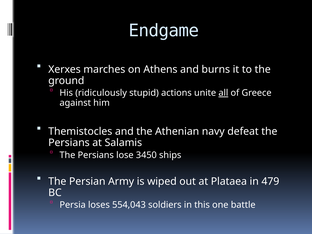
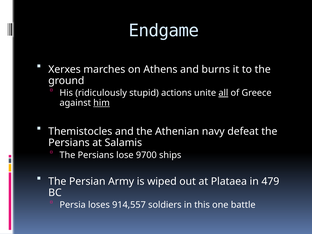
him underline: none -> present
3450: 3450 -> 9700
554,043: 554,043 -> 914,557
